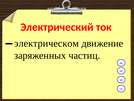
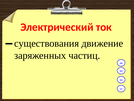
электрическом: электрическом -> существования
